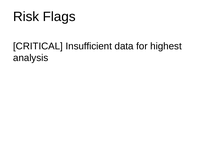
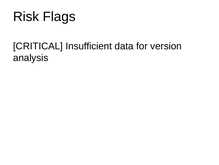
highest: highest -> version
